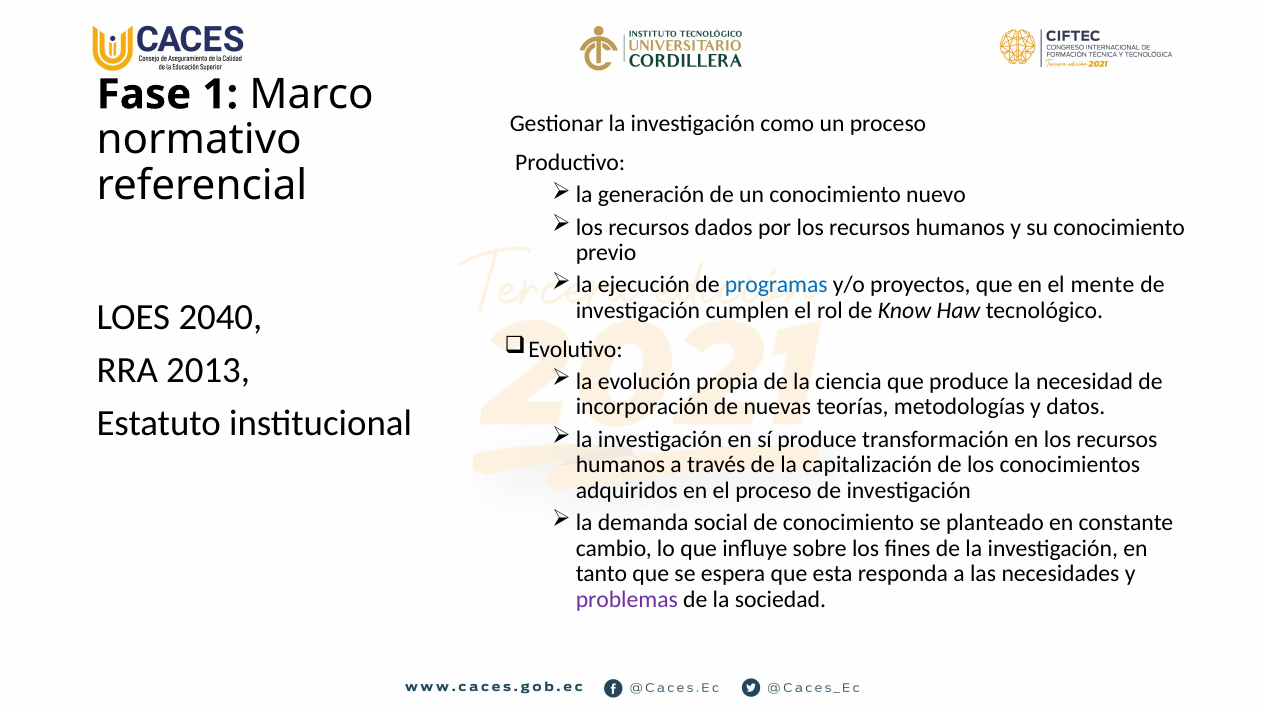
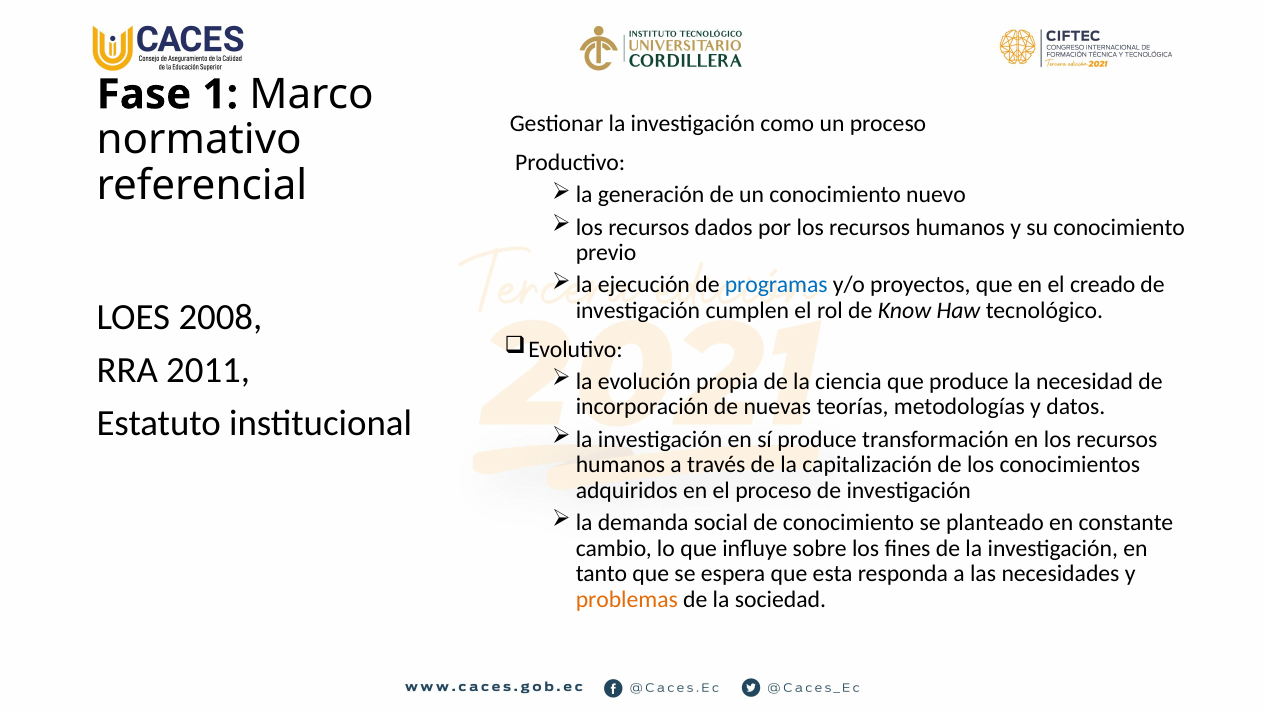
mente: mente -> creado
2040: 2040 -> 2008
2013: 2013 -> 2011
problemas colour: purple -> orange
